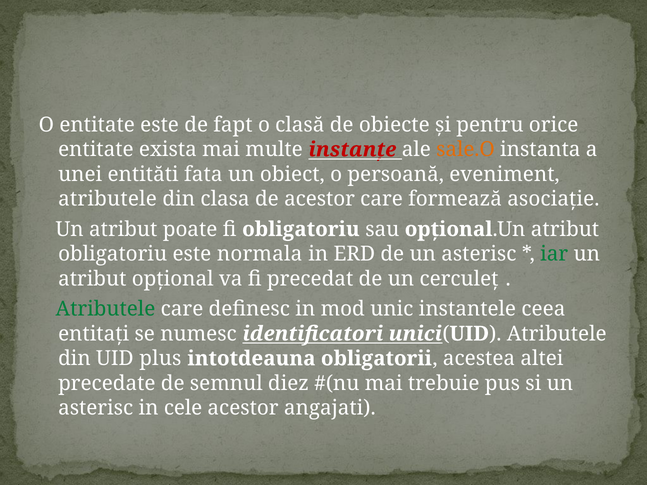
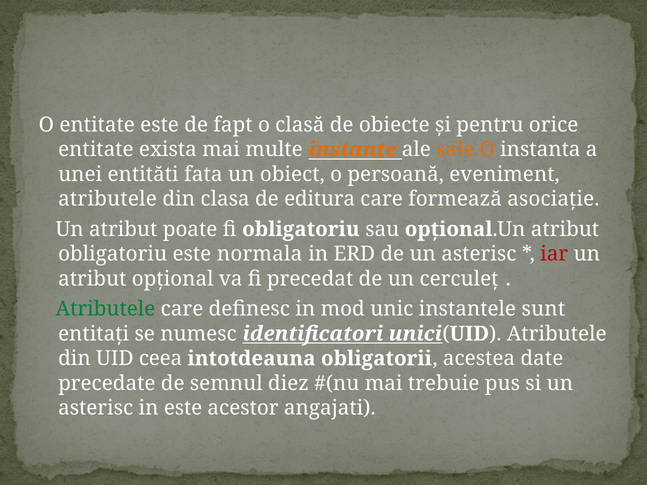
instanţe colour: red -> orange
de acestor: acestor -> editura
iar colour: green -> red
ceea: ceea -> sunt
plus: plus -> ceea
altei: altei -> date
in cele: cele -> este
